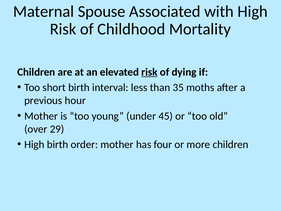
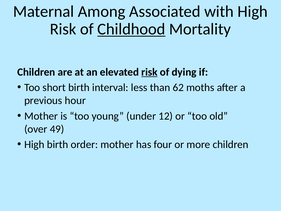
Spouse: Spouse -> Among
Childhood underline: none -> present
35: 35 -> 62
45: 45 -> 12
29: 29 -> 49
